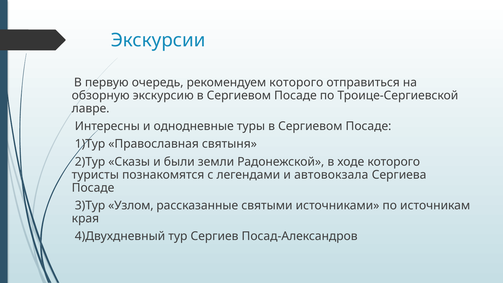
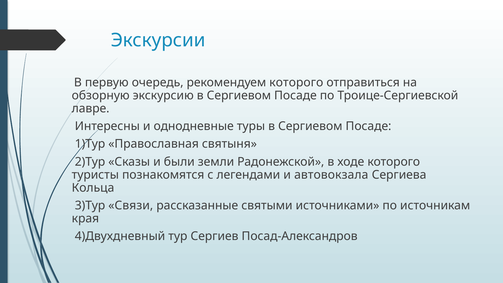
Посаде at (93, 188): Посаде -> Кольца
Узлом: Узлом -> Связи
